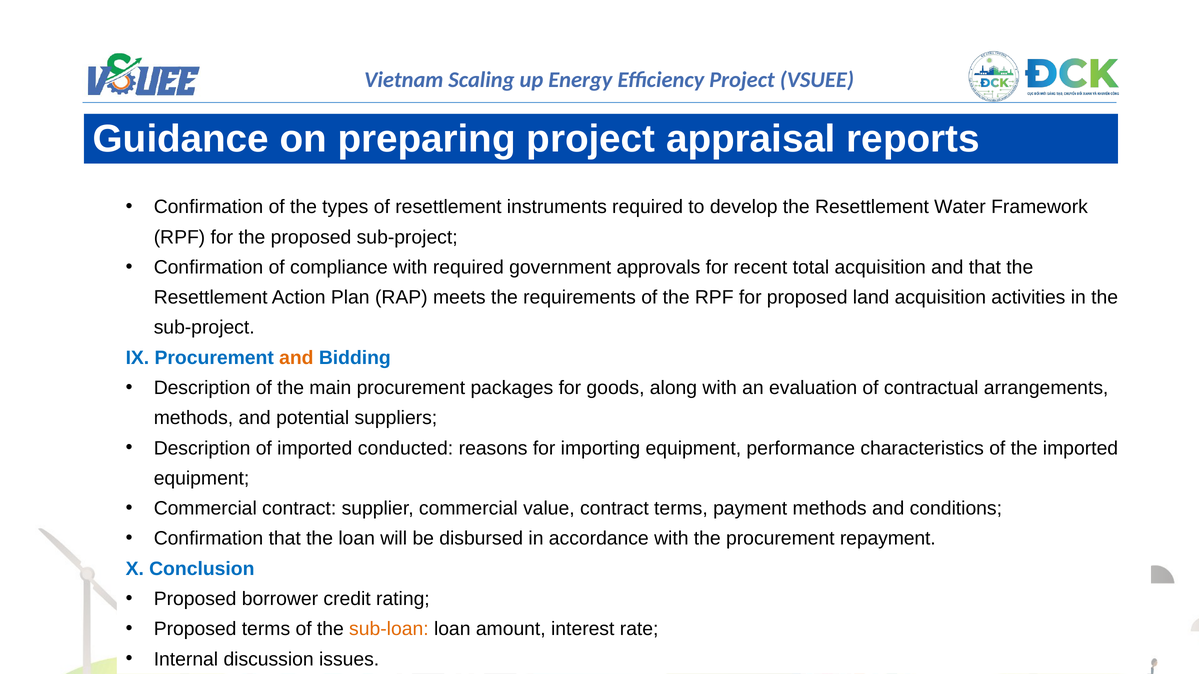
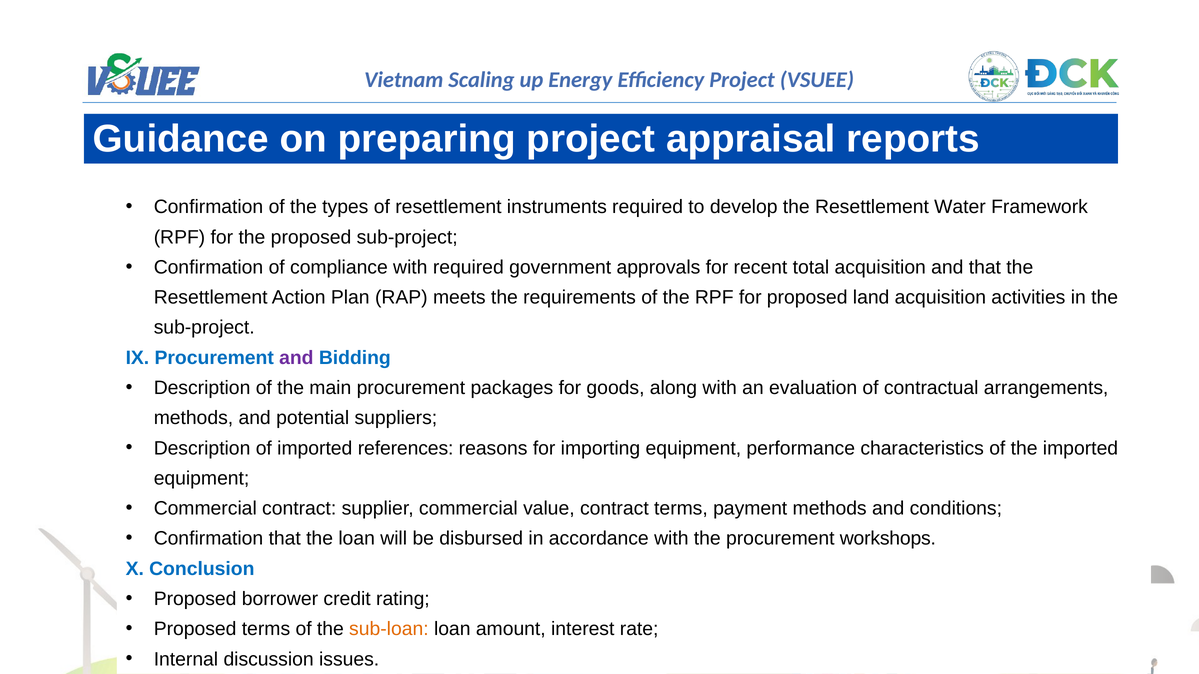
and at (296, 358) colour: orange -> purple
conducted: conducted -> references
repayment: repayment -> workshops
